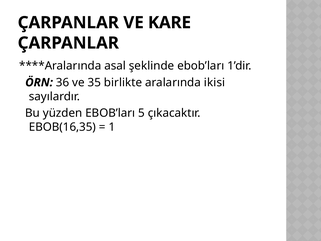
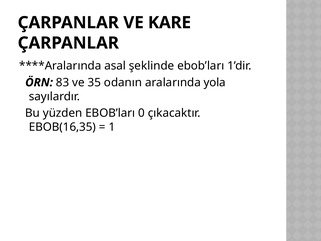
36: 36 -> 83
birlikte: birlikte -> odanın
ikisi: ikisi -> yola
5: 5 -> 0
